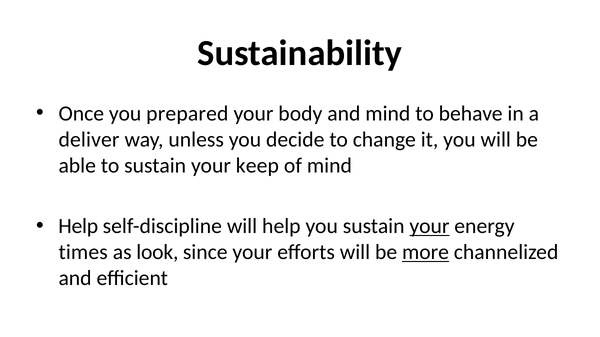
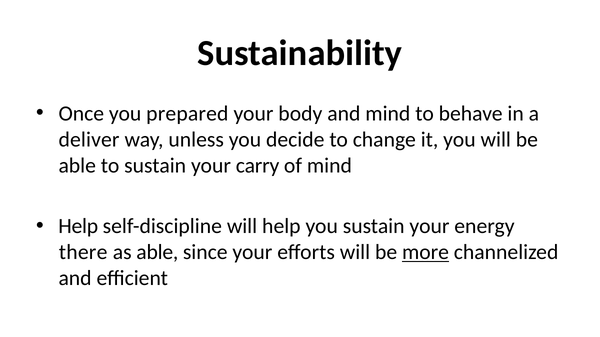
keep: keep -> carry
your at (429, 226) underline: present -> none
times: times -> there
as look: look -> able
